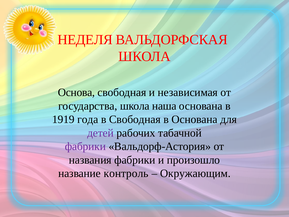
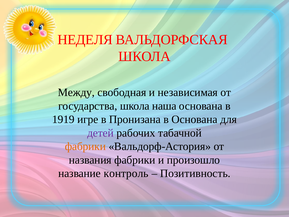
Основа: Основа -> Между
года: года -> игре
в Свободная: Свободная -> Пронизана
фабрики at (85, 146) colour: purple -> orange
Окружающим: Окружающим -> Позитивность
